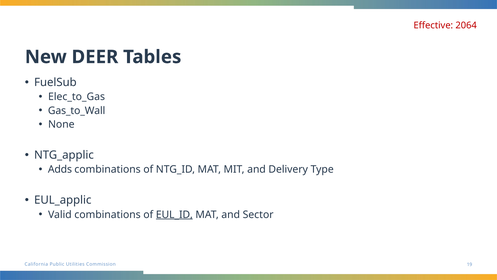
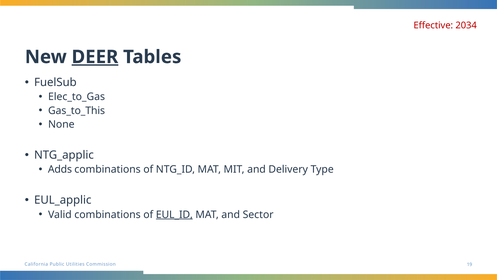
2064: 2064 -> 2034
DEER underline: none -> present
Gas_to_Wall: Gas_to_Wall -> Gas_to_This
